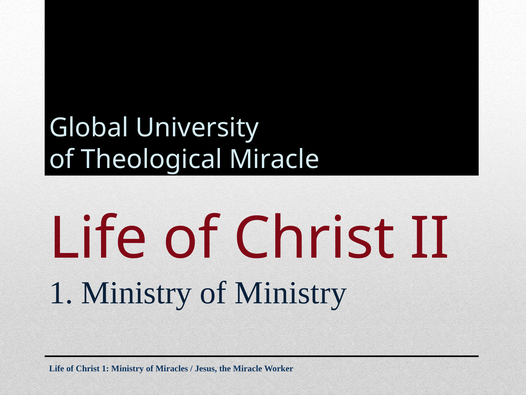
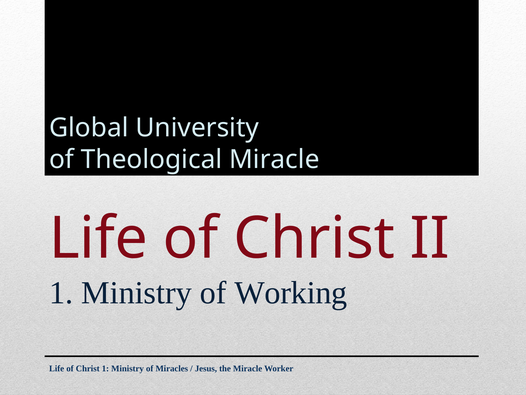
of Ministry: Ministry -> Working
